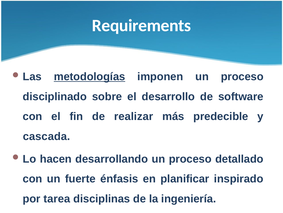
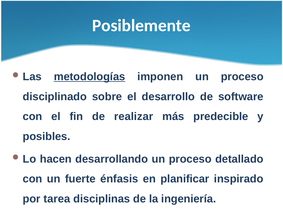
Requirements: Requirements -> Posiblemente
cascada: cascada -> posibles
